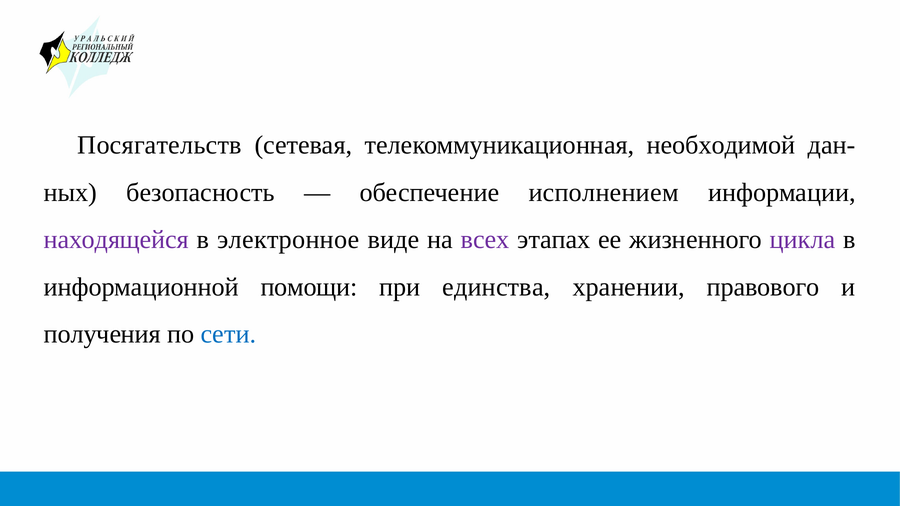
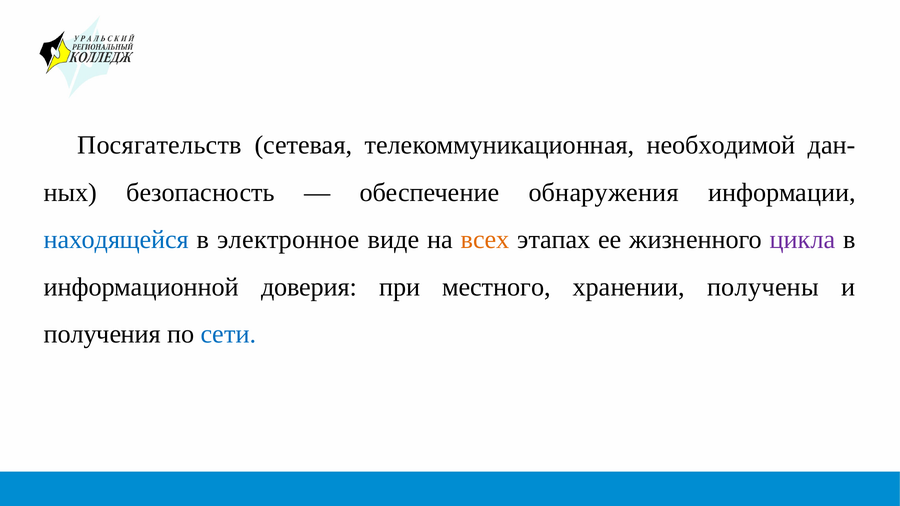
исполнением: исполнением -> обнаружения
находящейся colour: purple -> blue
всех colour: purple -> orange
помощи: помощи -> доверия
единства: единства -> местного
правового: правового -> получены
